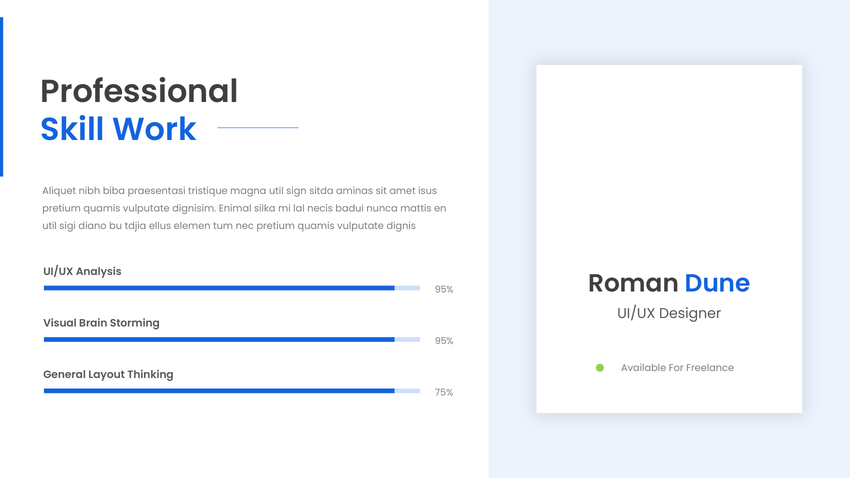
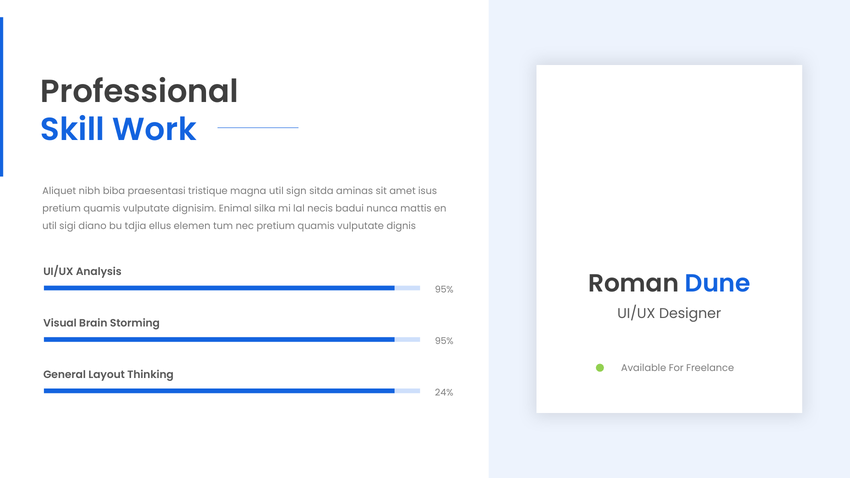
75%: 75% -> 24%
